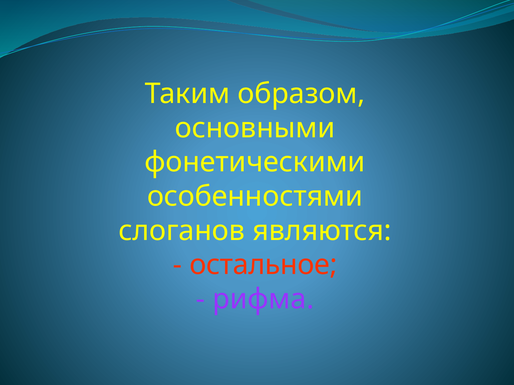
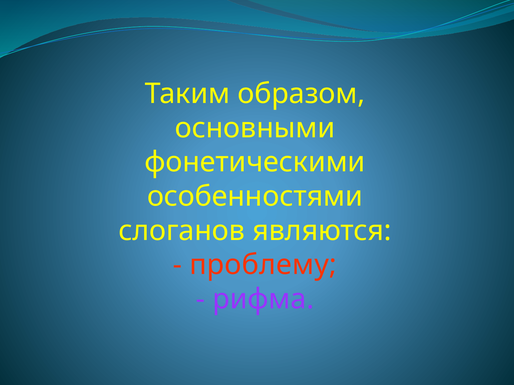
остальное: остальное -> проблему
